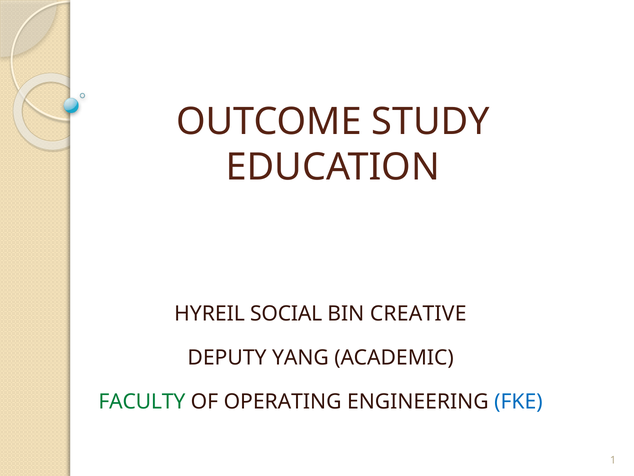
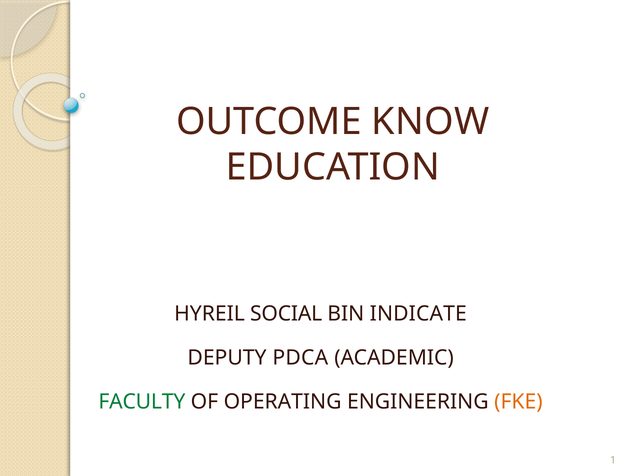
STUDY: STUDY -> KNOW
CREATIVE: CREATIVE -> INDICATE
YANG: YANG -> PDCA
FKE colour: blue -> orange
